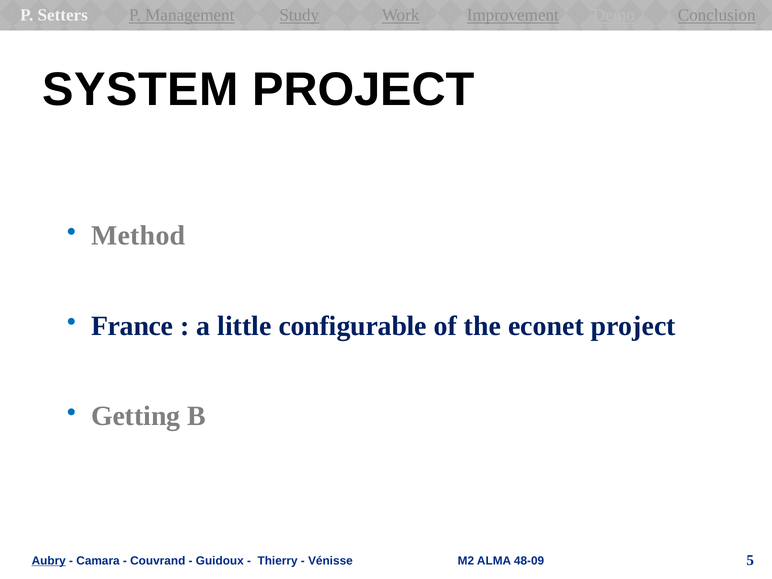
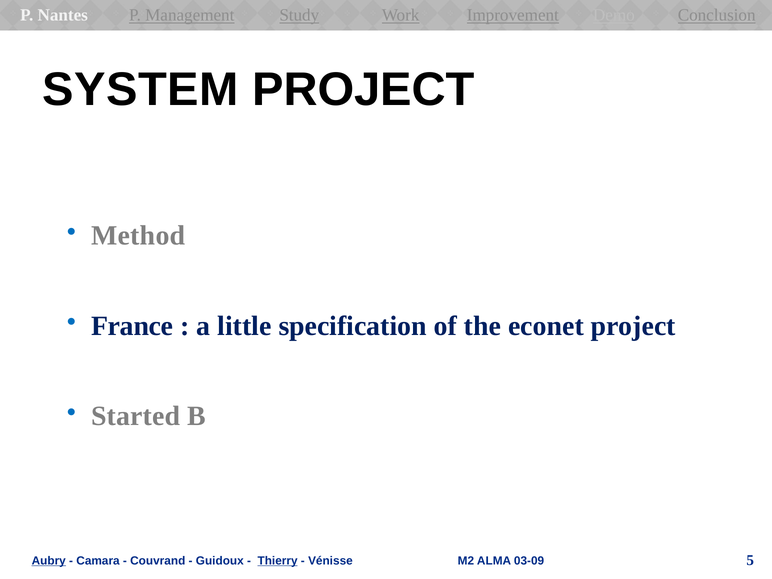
Setters: Setters -> Nantes
configurable: configurable -> specification
Getting: Getting -> Started
Thierry underline: none -> present
48-09: 48-09 -> 03-09
